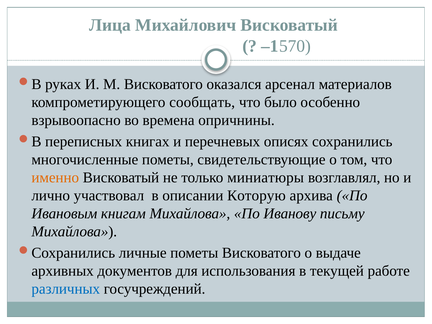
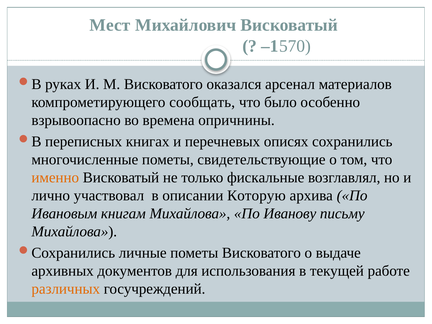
Лица: Лица -> Мест
миниатюры: миниатюры -> фискальные
различных colour: blue -> orange
